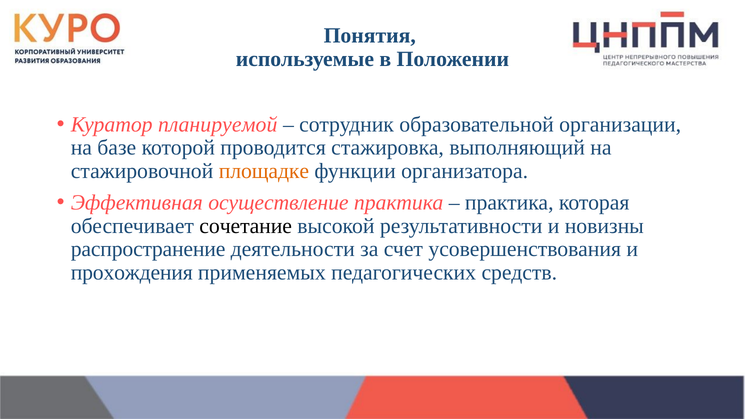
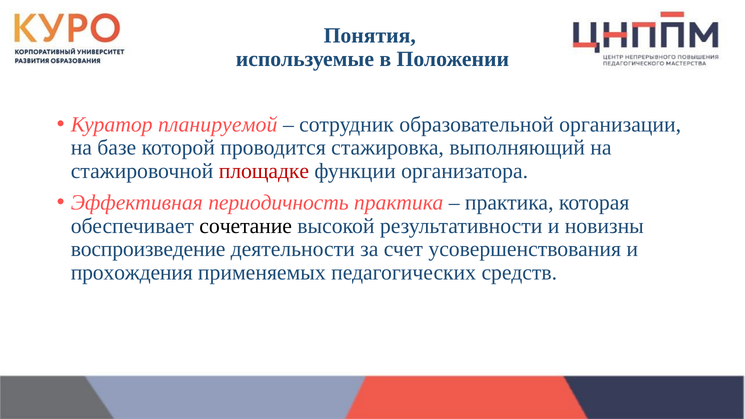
площадке colour: orange -> red
осуществление: осуществление -> периодичность
распространение: распространение -> воспроизведение
